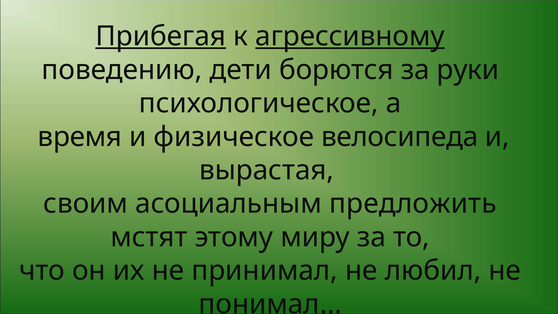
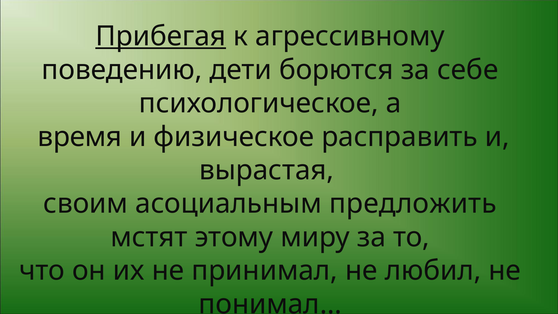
агрессивному underline: present -> none
руки: руки -> себе
велосипеда: велосипеда -> расправить
